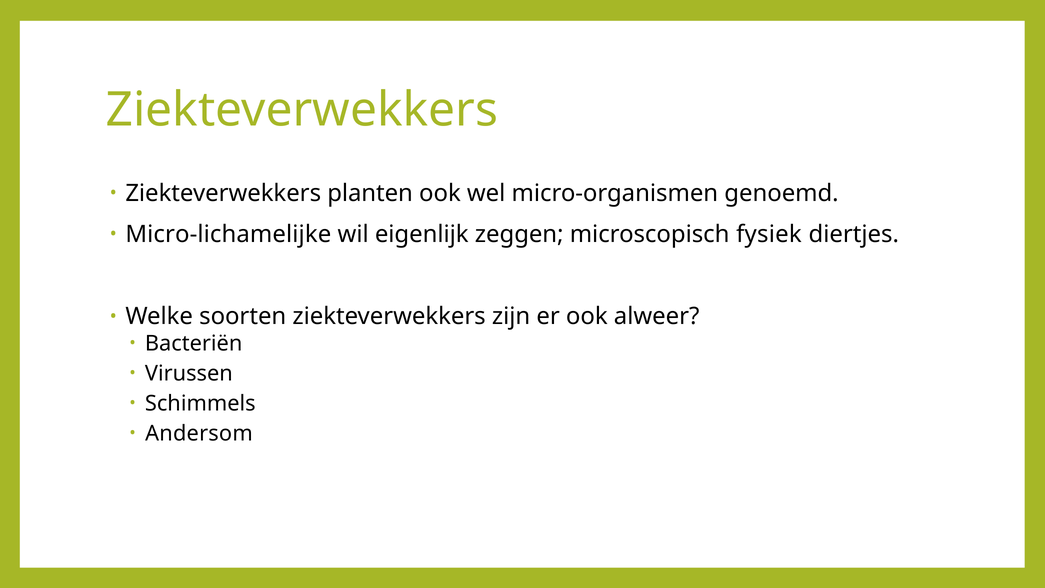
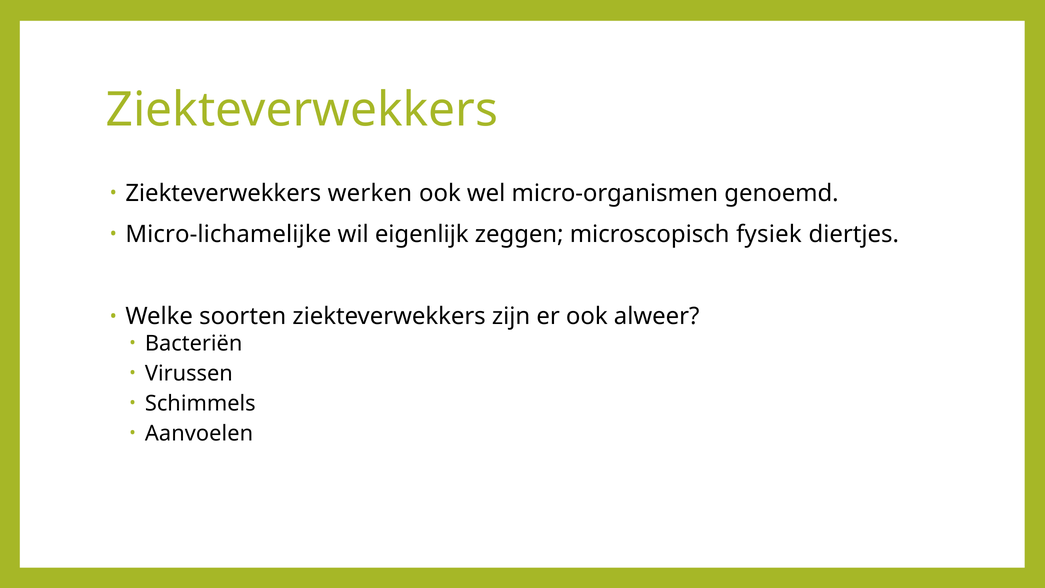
planten: planten -> werken
Andersom: Andersom -> Aanvoelen
